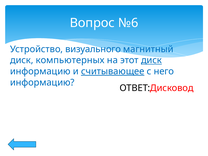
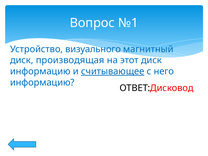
№6: №6 -> №1
компьютерных: компьютерных -> производящая
диск at (151, 60) underline: present -> none
